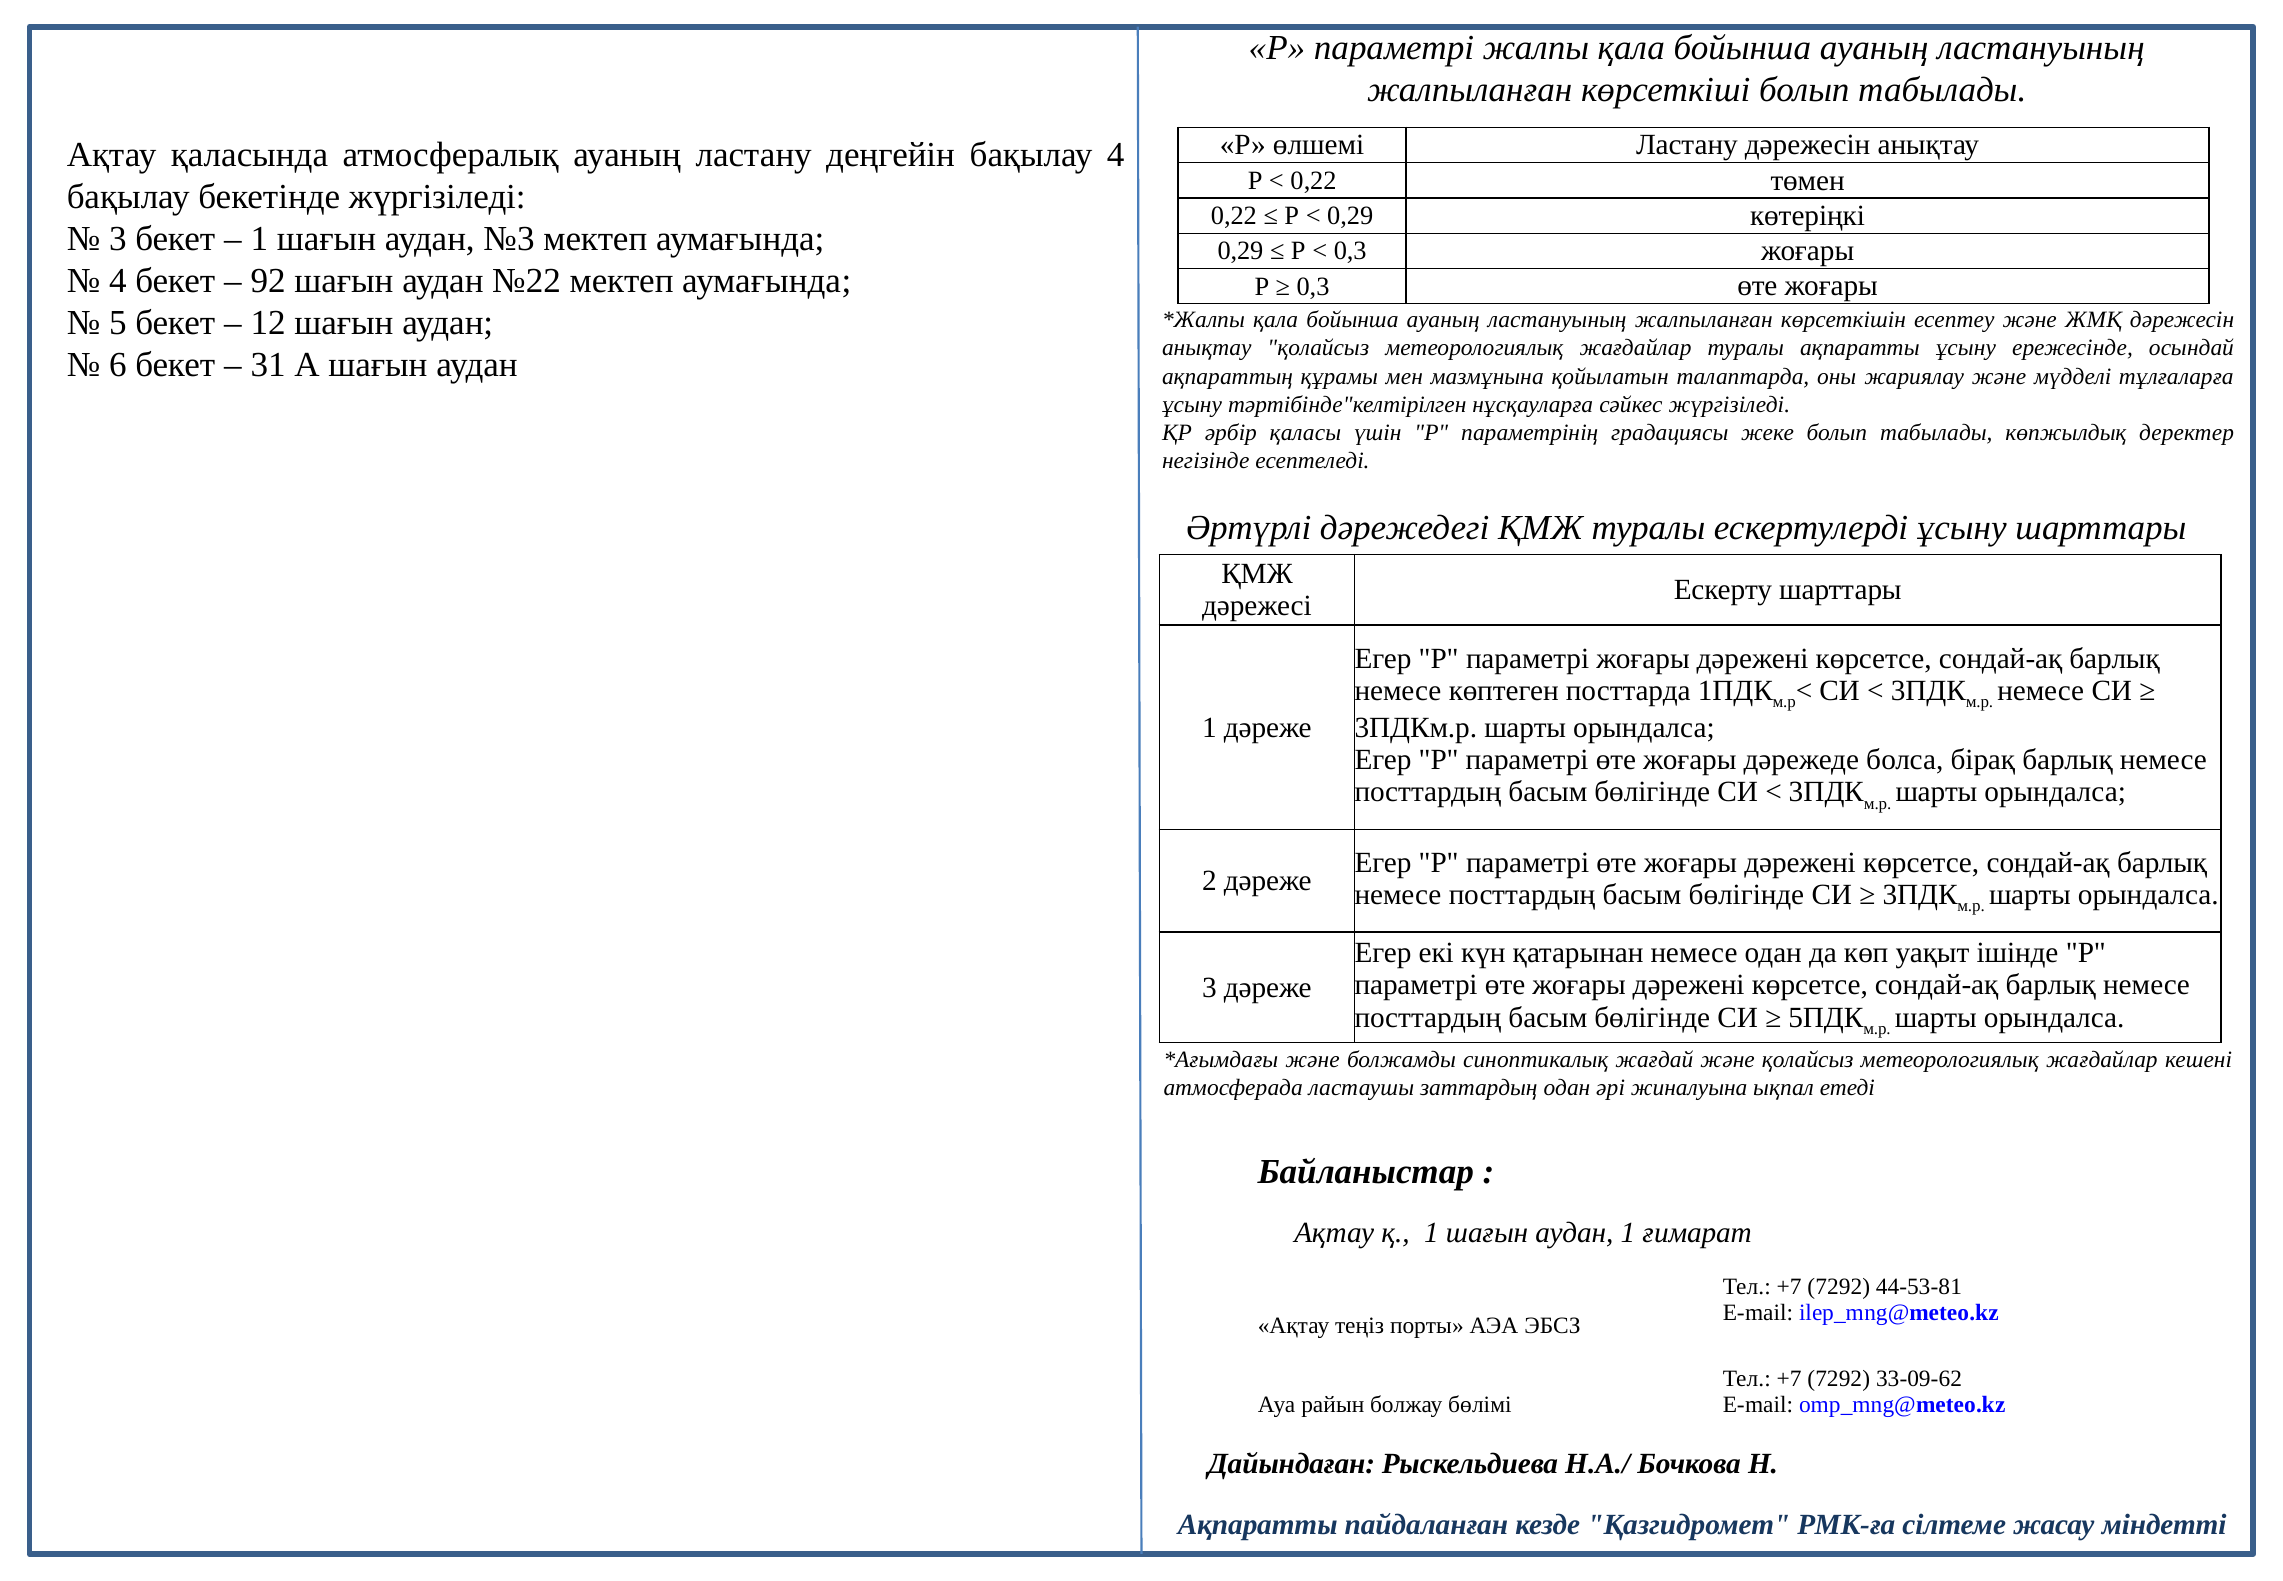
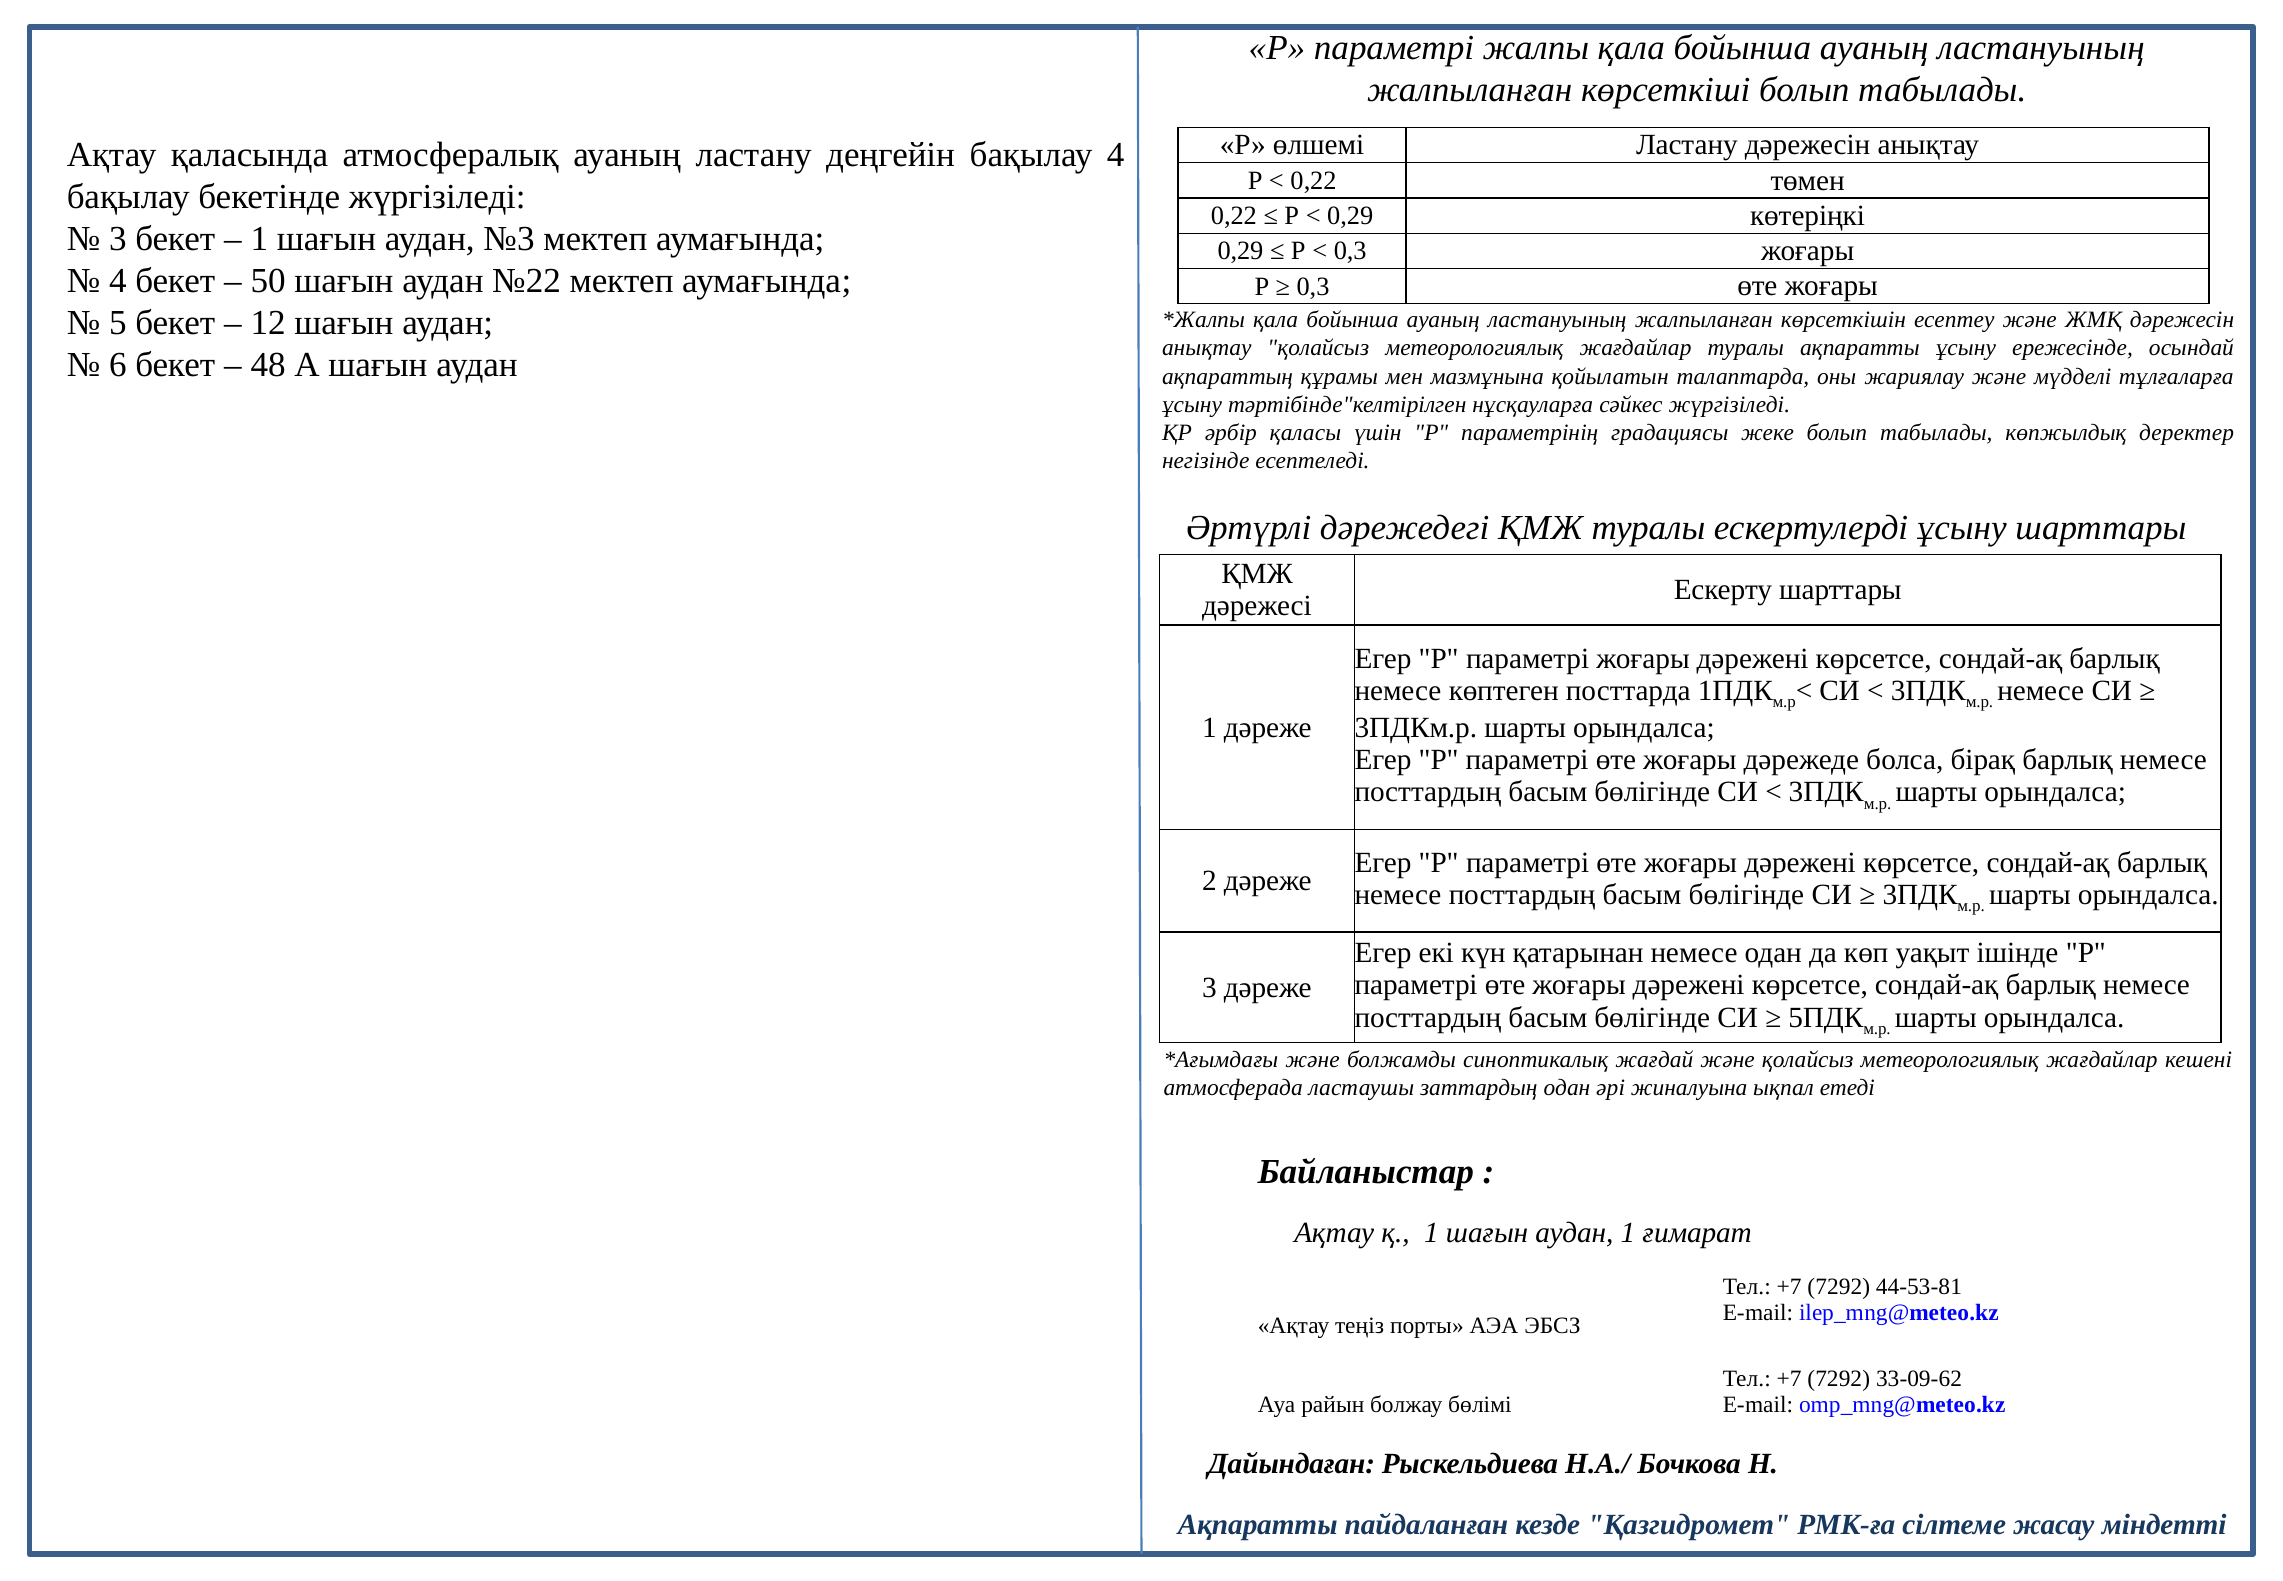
92: 92 -> 50
31: 31 -> 48
